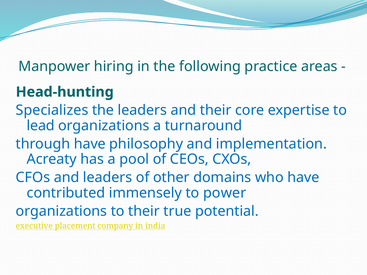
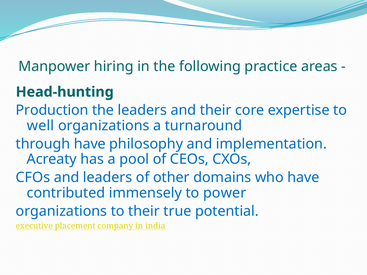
Specializes: Specializes -> Production
lead: lead -> well
